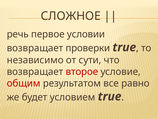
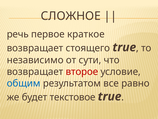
условии: условии -> краткое
проверки: проверки -> стоящего
общим colour: red -> blue
условием: условием -> текстовое
